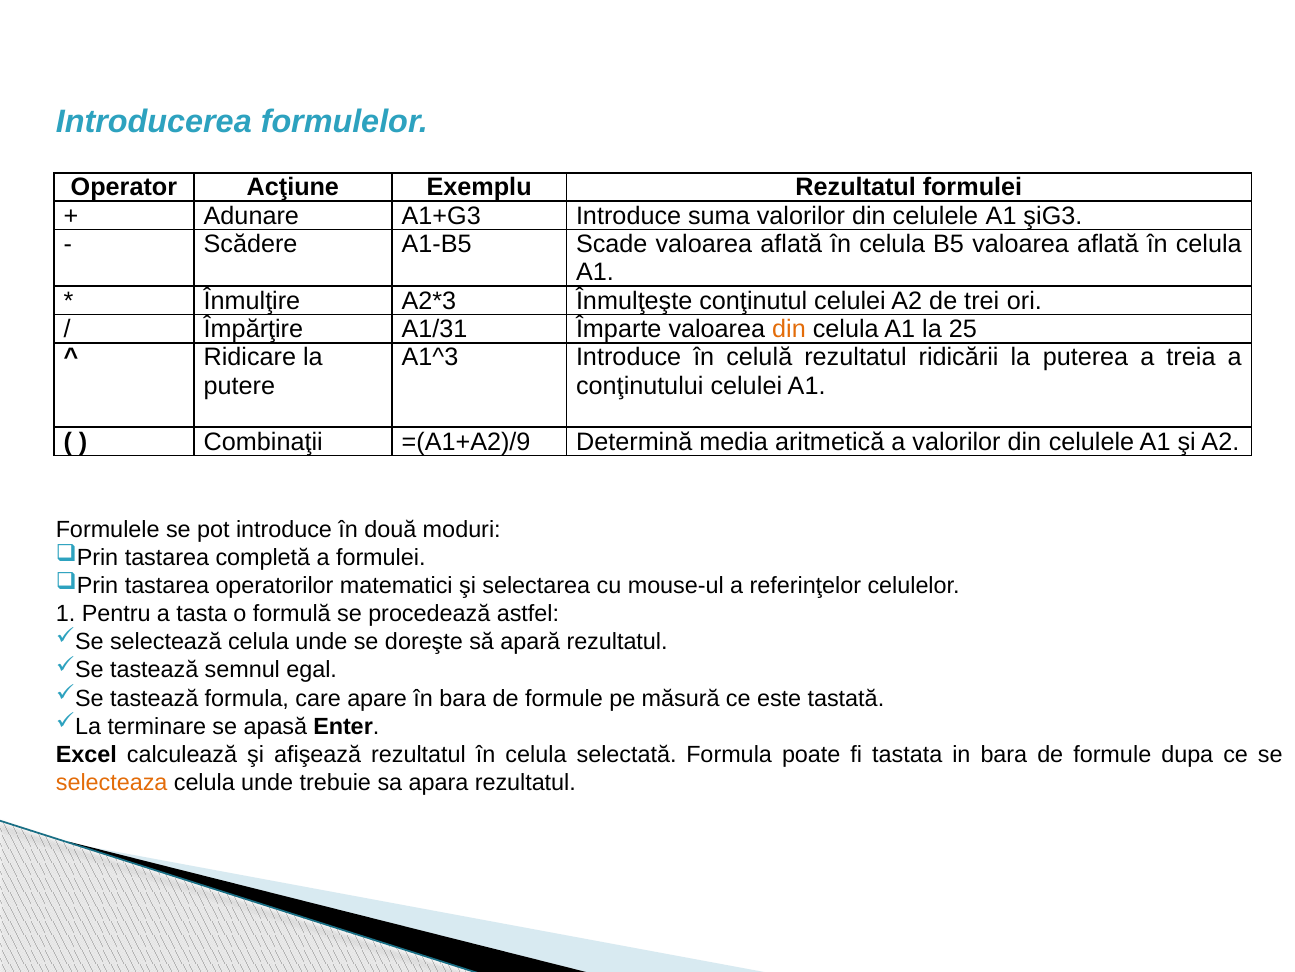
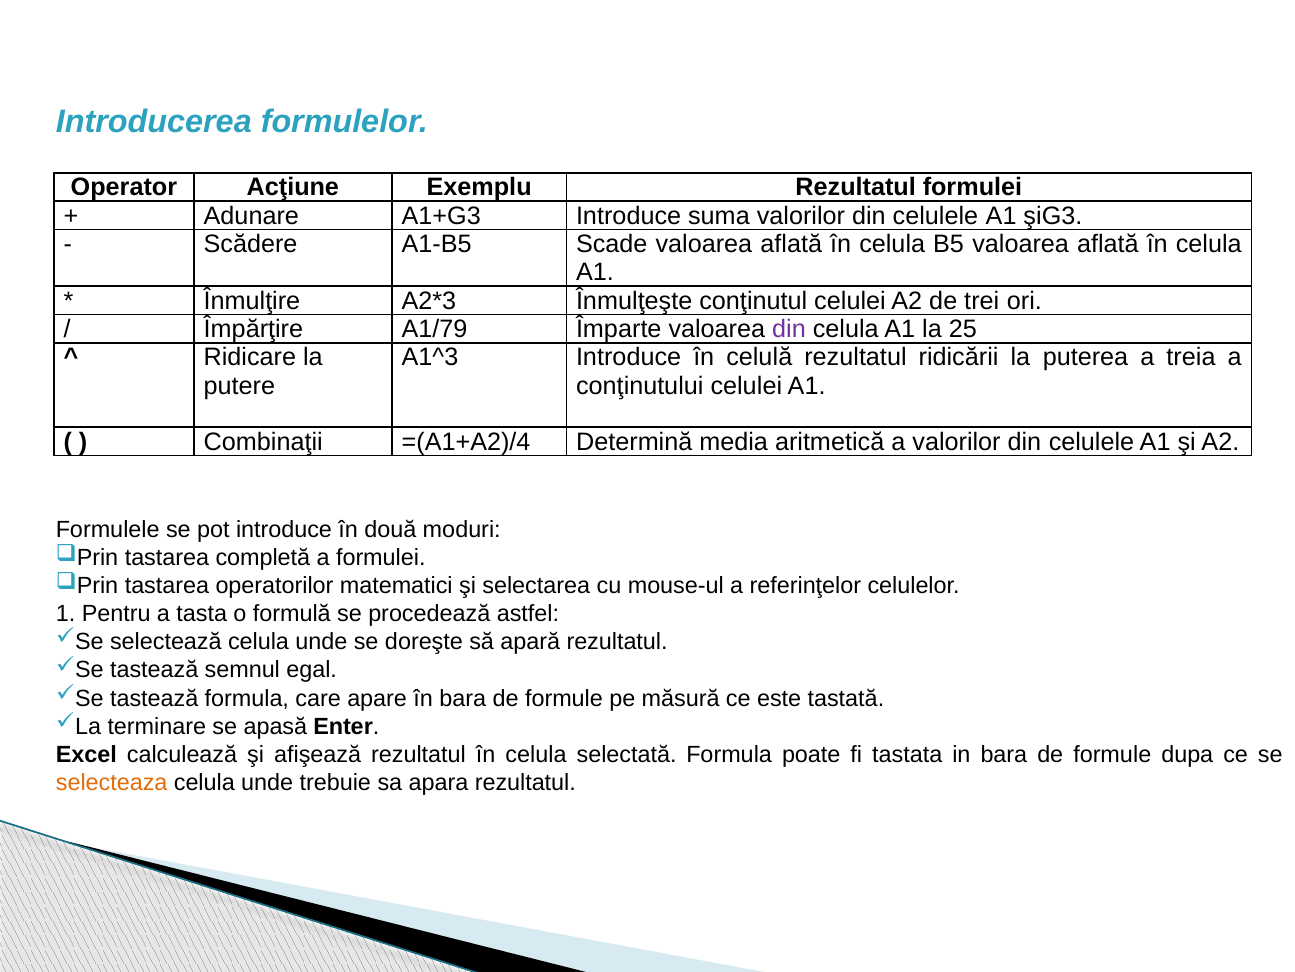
A1/31: A1/31 -> A1/79
din at (789, 329) colour: orange -> purple
=(A1+A2)/9: =(A1+A2)/9 -> =(A1+A2)/4
